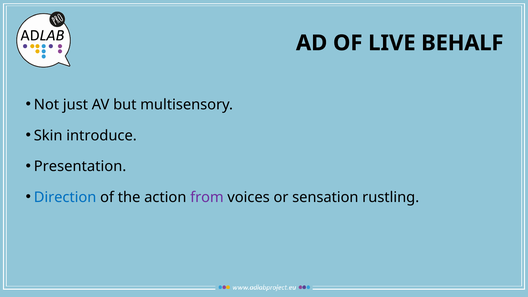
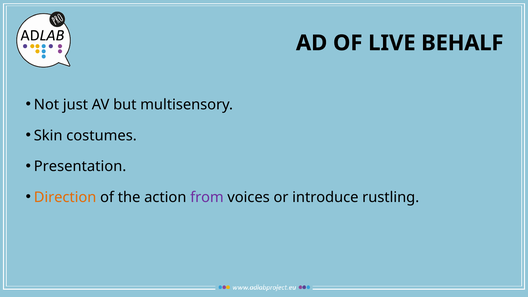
introduce: introduce -> costumes
Direction colour: blue -> orange
sensation: sensation -> introduce
